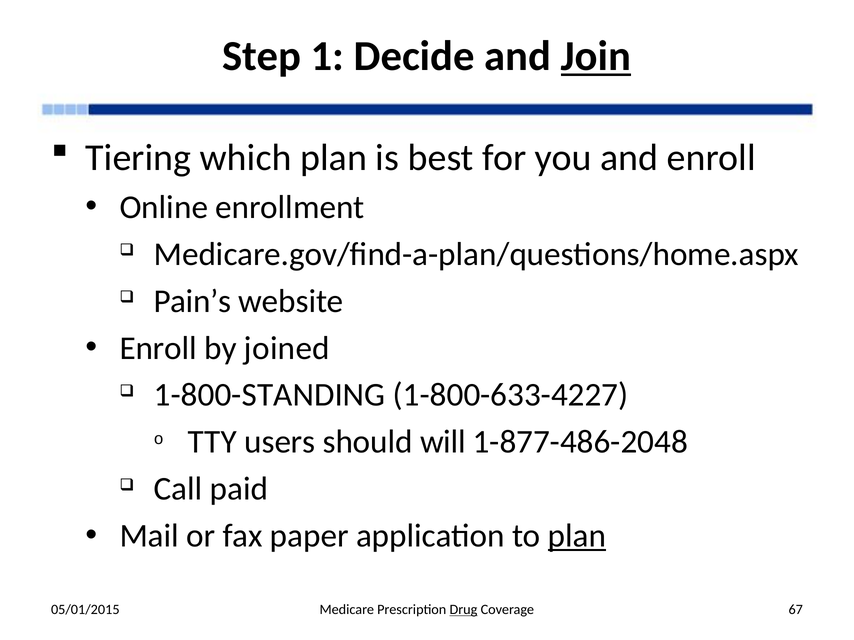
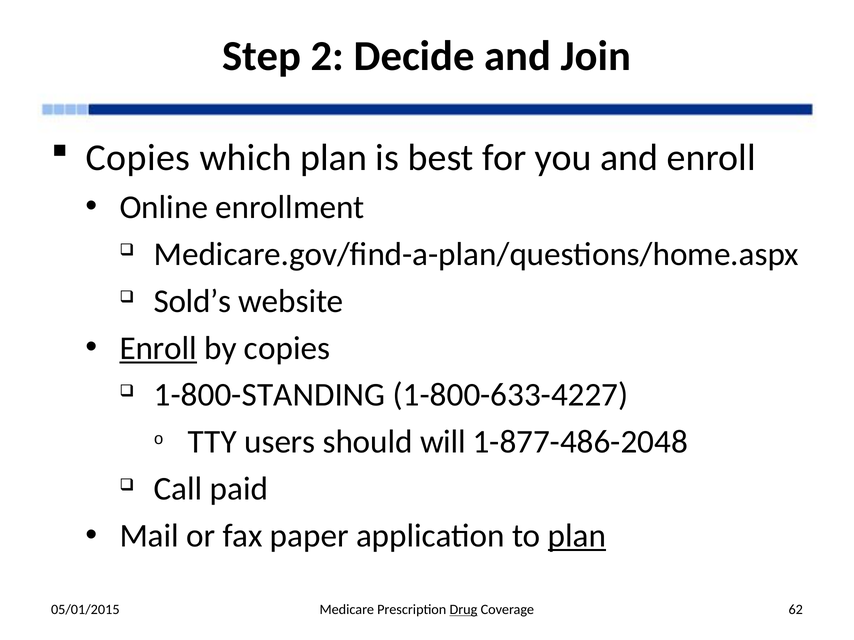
1: 1 -> 2
Join underline: present -> none
Tiering at (138, 158): Tiering -> Copies
Pain’s: Pain’s -> Sold’s
Enroll at (158, 348) underline: none -> present
by joined: joined -> copies
67: 67 -> 62
